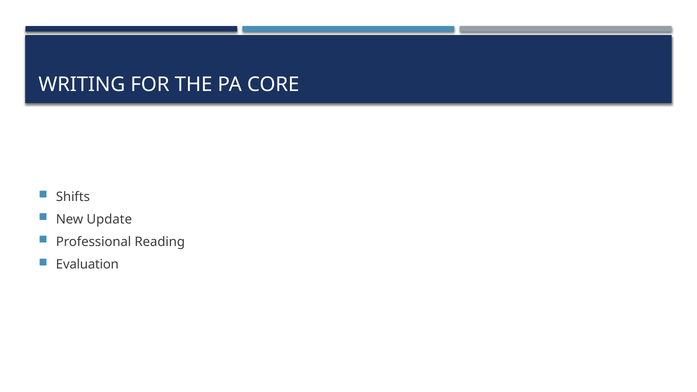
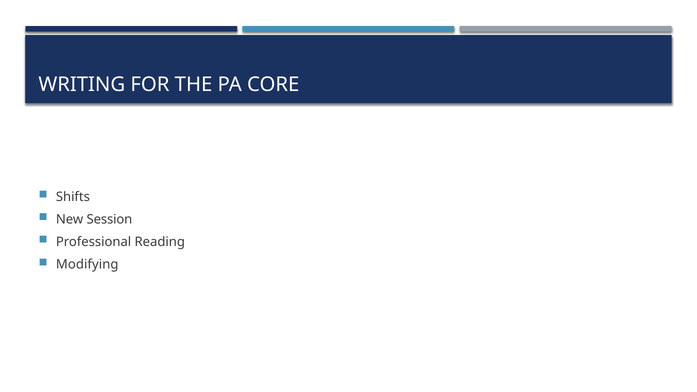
Update: Update -> Session
Evaluation: Evaluation -> Modifying
